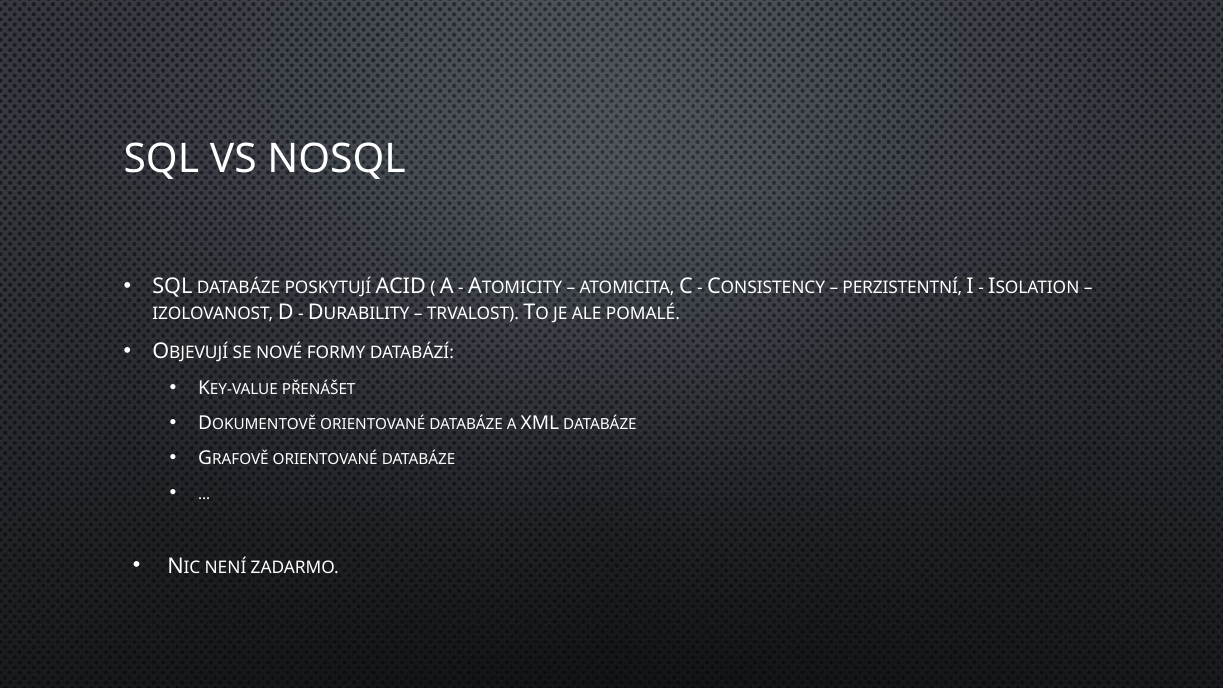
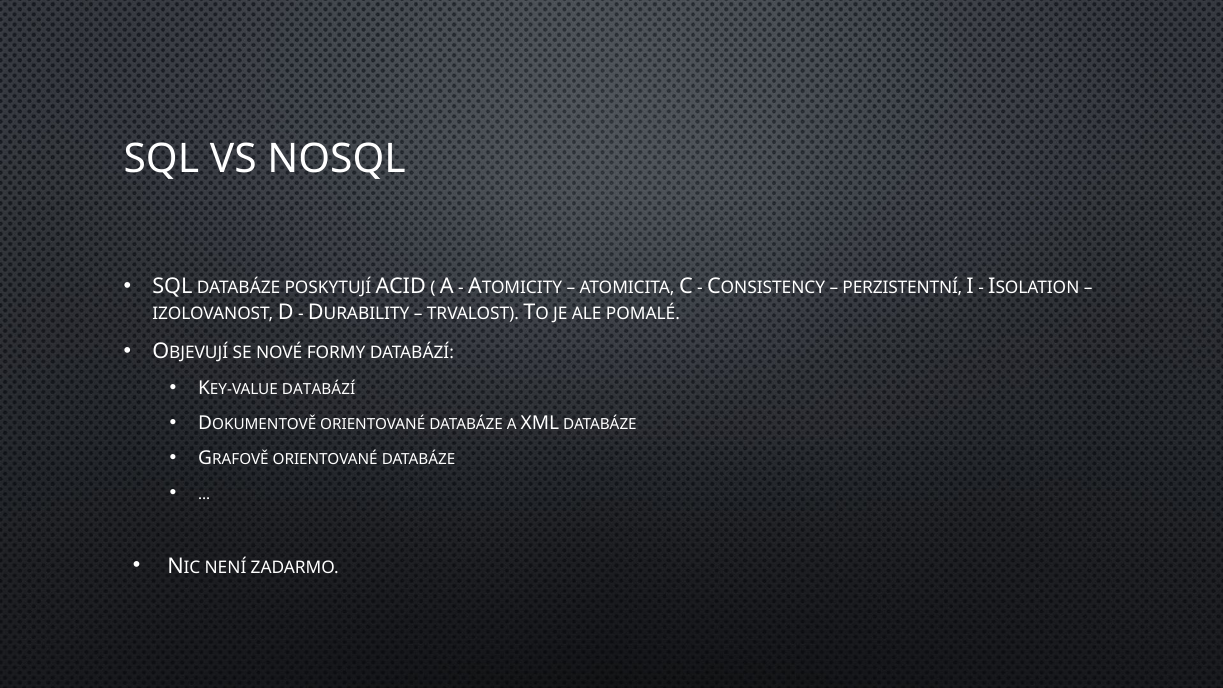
KEY-VALUE PŘENÁŠET: PŘENÁŠET -> DATABÁZÍ
